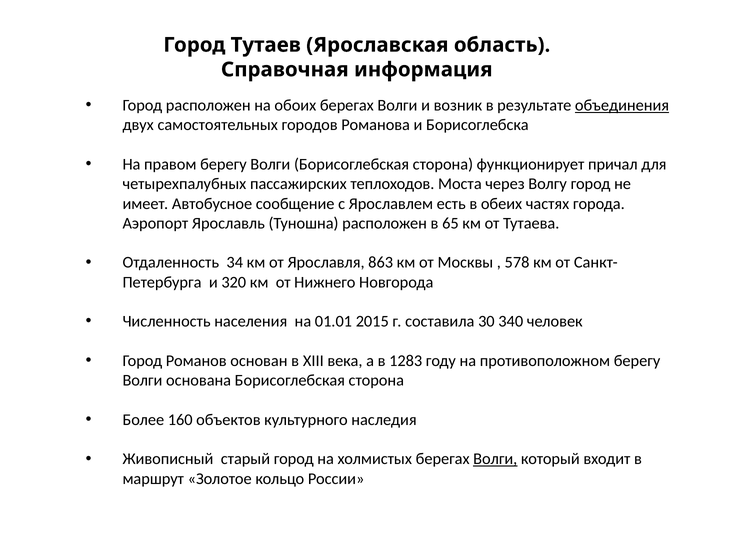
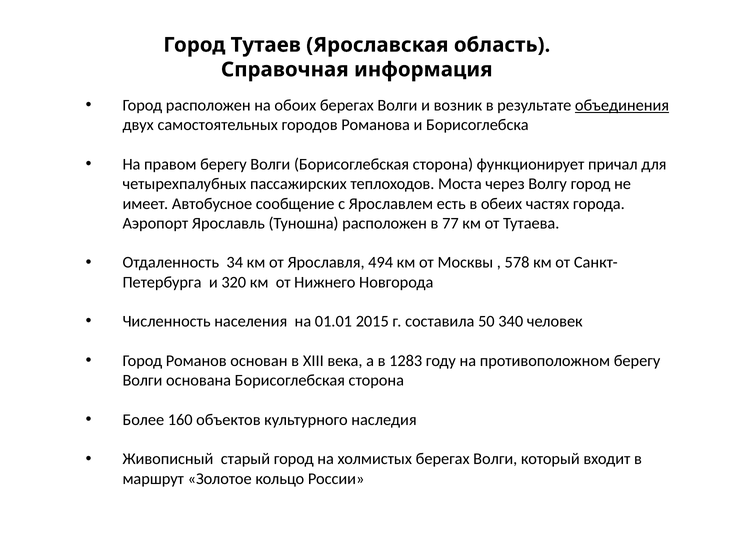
65: 65 -> 77
863: 863 -> 494
30: 30 -> 50
Волги at (495, 459) underline: present -> none
